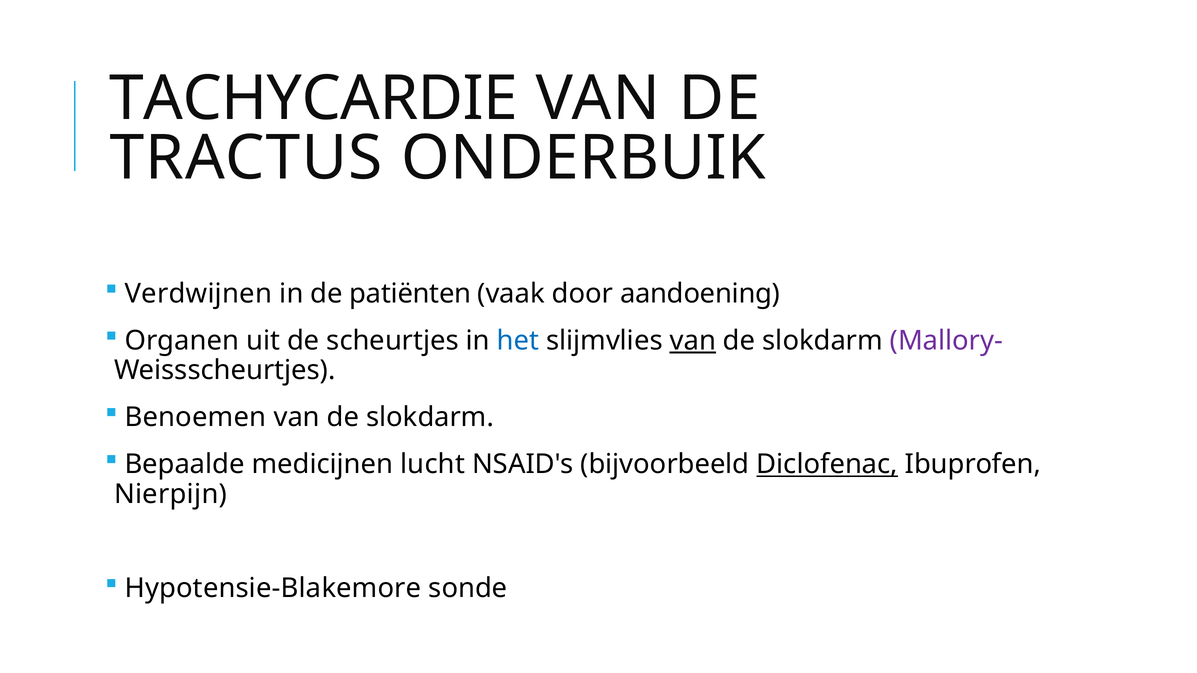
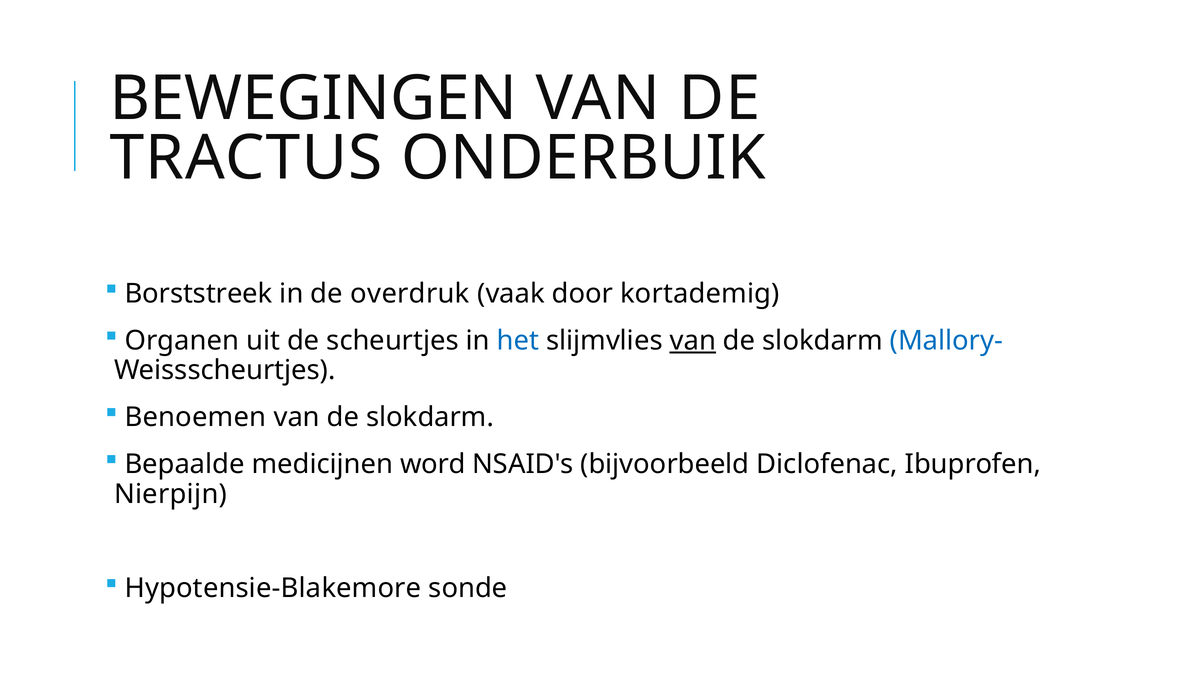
TACHYCARDIE: TACHYCARDIE -> BEWEGINGEN
Verdwijnen: Verdwijnen -> Borststreek
patiënten: patiënten -> overdruk
aandoening: aandoening -> kortademig
Mallory- colour: purple -> blue
lucht: lucht -> word
Diclofenac underline: present -> none
